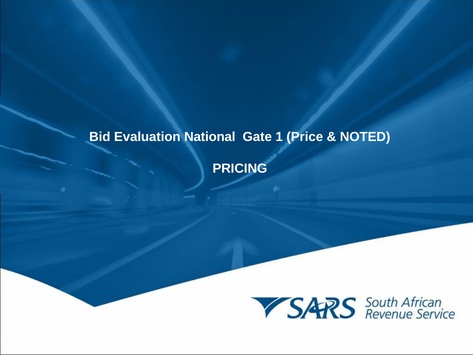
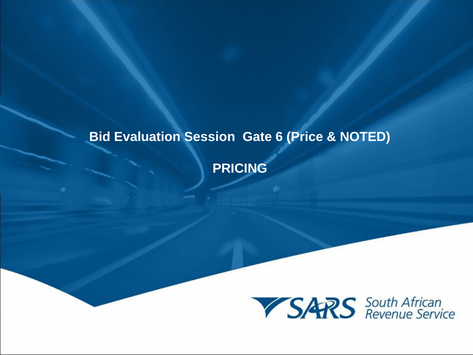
National: National -> Session
1: 1 -> 6
